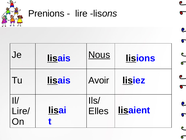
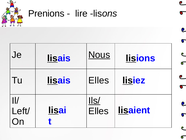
Tu Avoir: Avoir -> Elles
Ils/ underline: none -> present
Lire/: Lire/ -> Left/
